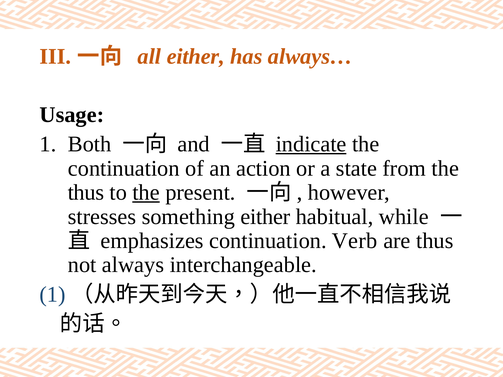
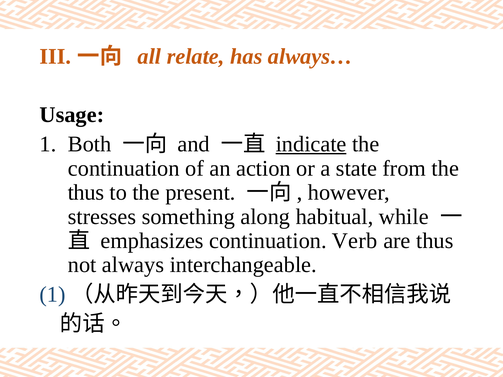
all either: either -> relate
the at (146, 193) underline: present -> none
something either: either -> along
